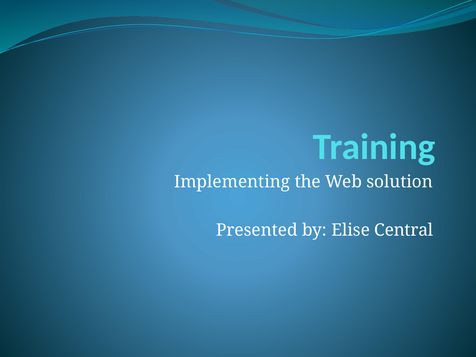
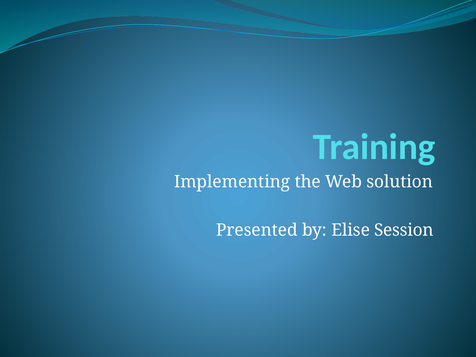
Central: Central -> Session
